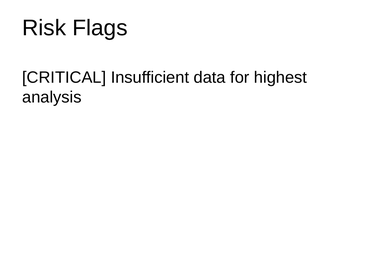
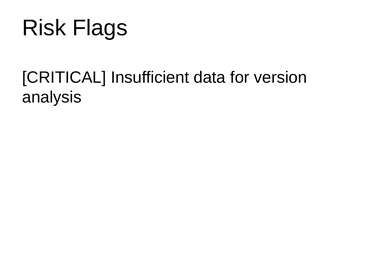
highest: highest -> version
